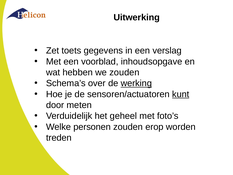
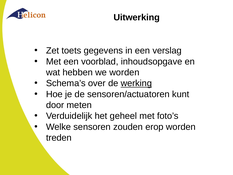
we zouden: zouden -> worden
kunt underline: present -> none
personen: personen -> sensoren
